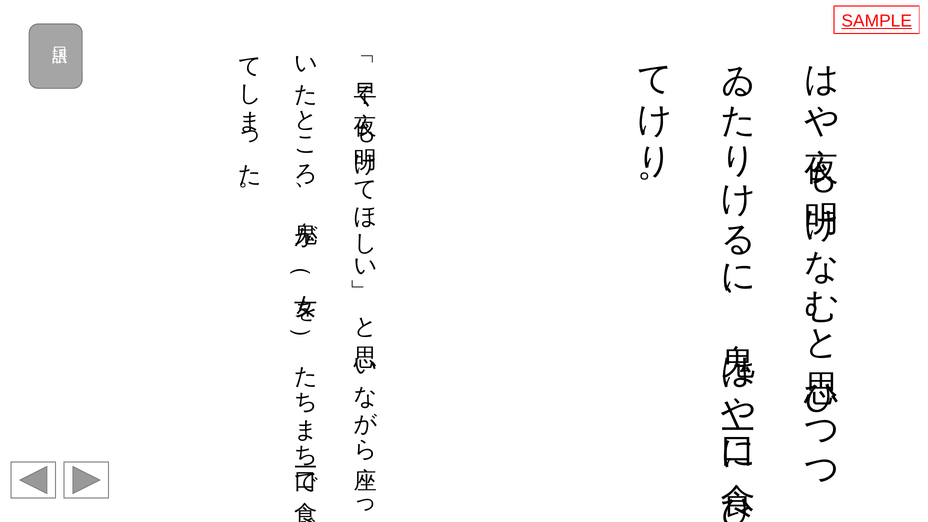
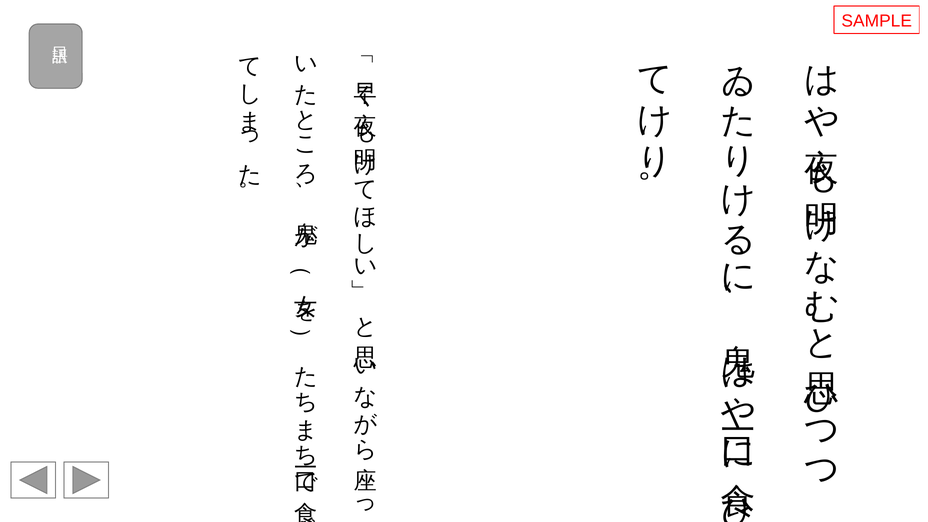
SAMPLE underline: present -> none
